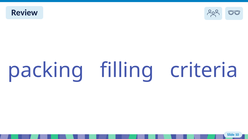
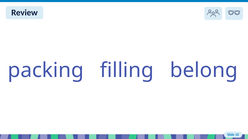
criteria: criteria -> belong
